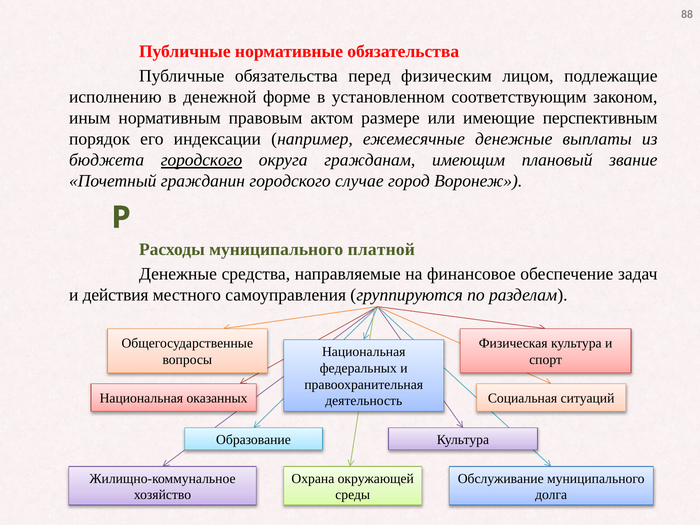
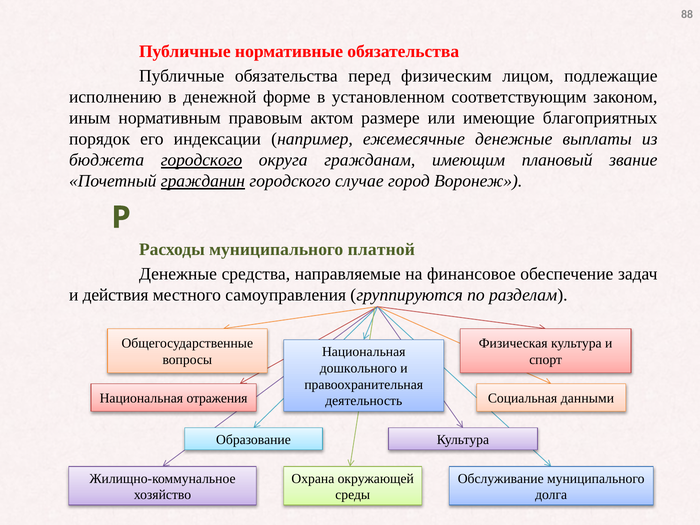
перспективным: перспективным -> благоприятных
гражданин underline: none -> present
федеральных: федеральных -> дошкольного
оказанных: оказанных -> отражения
ситуаций: ситуаций -> данными
